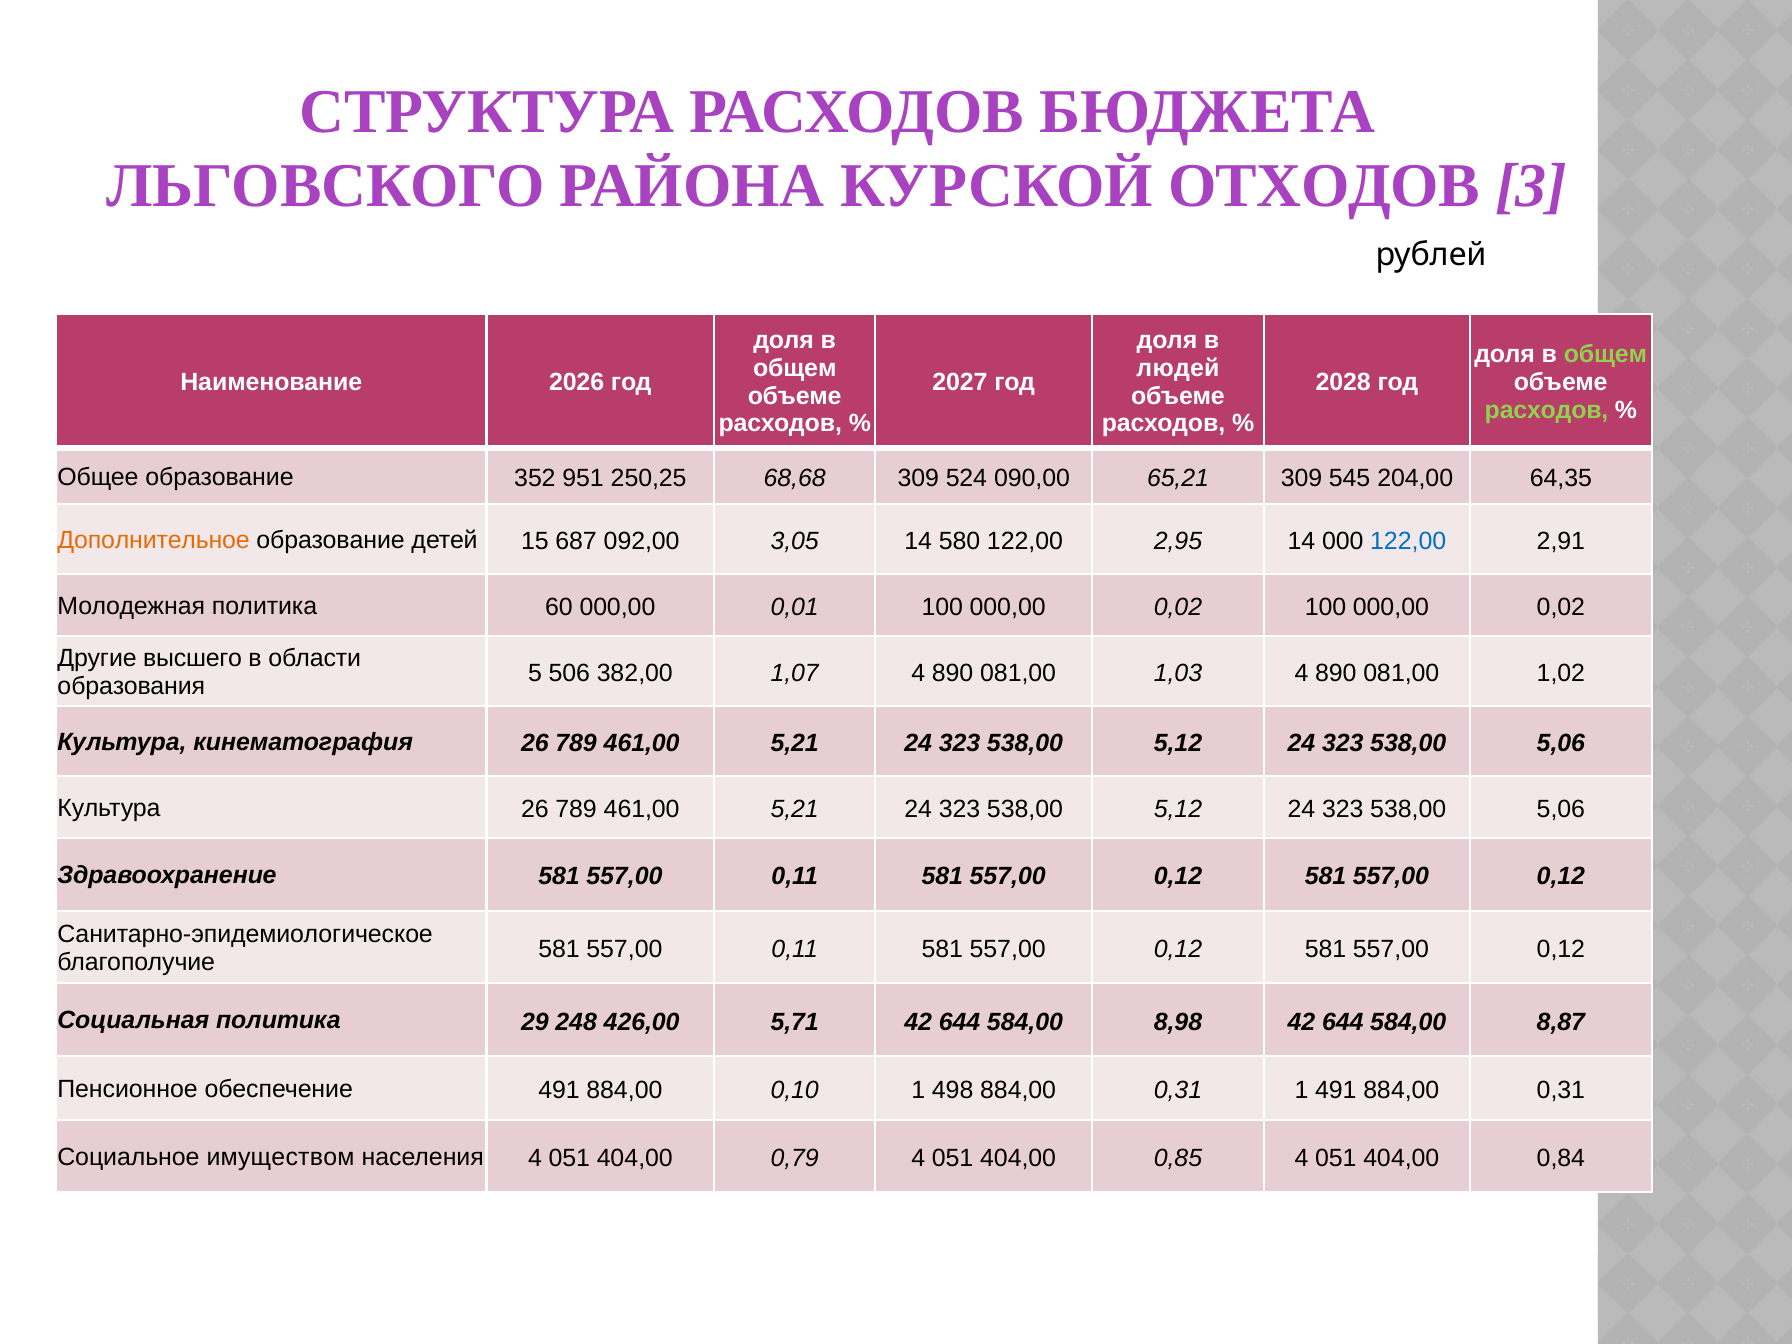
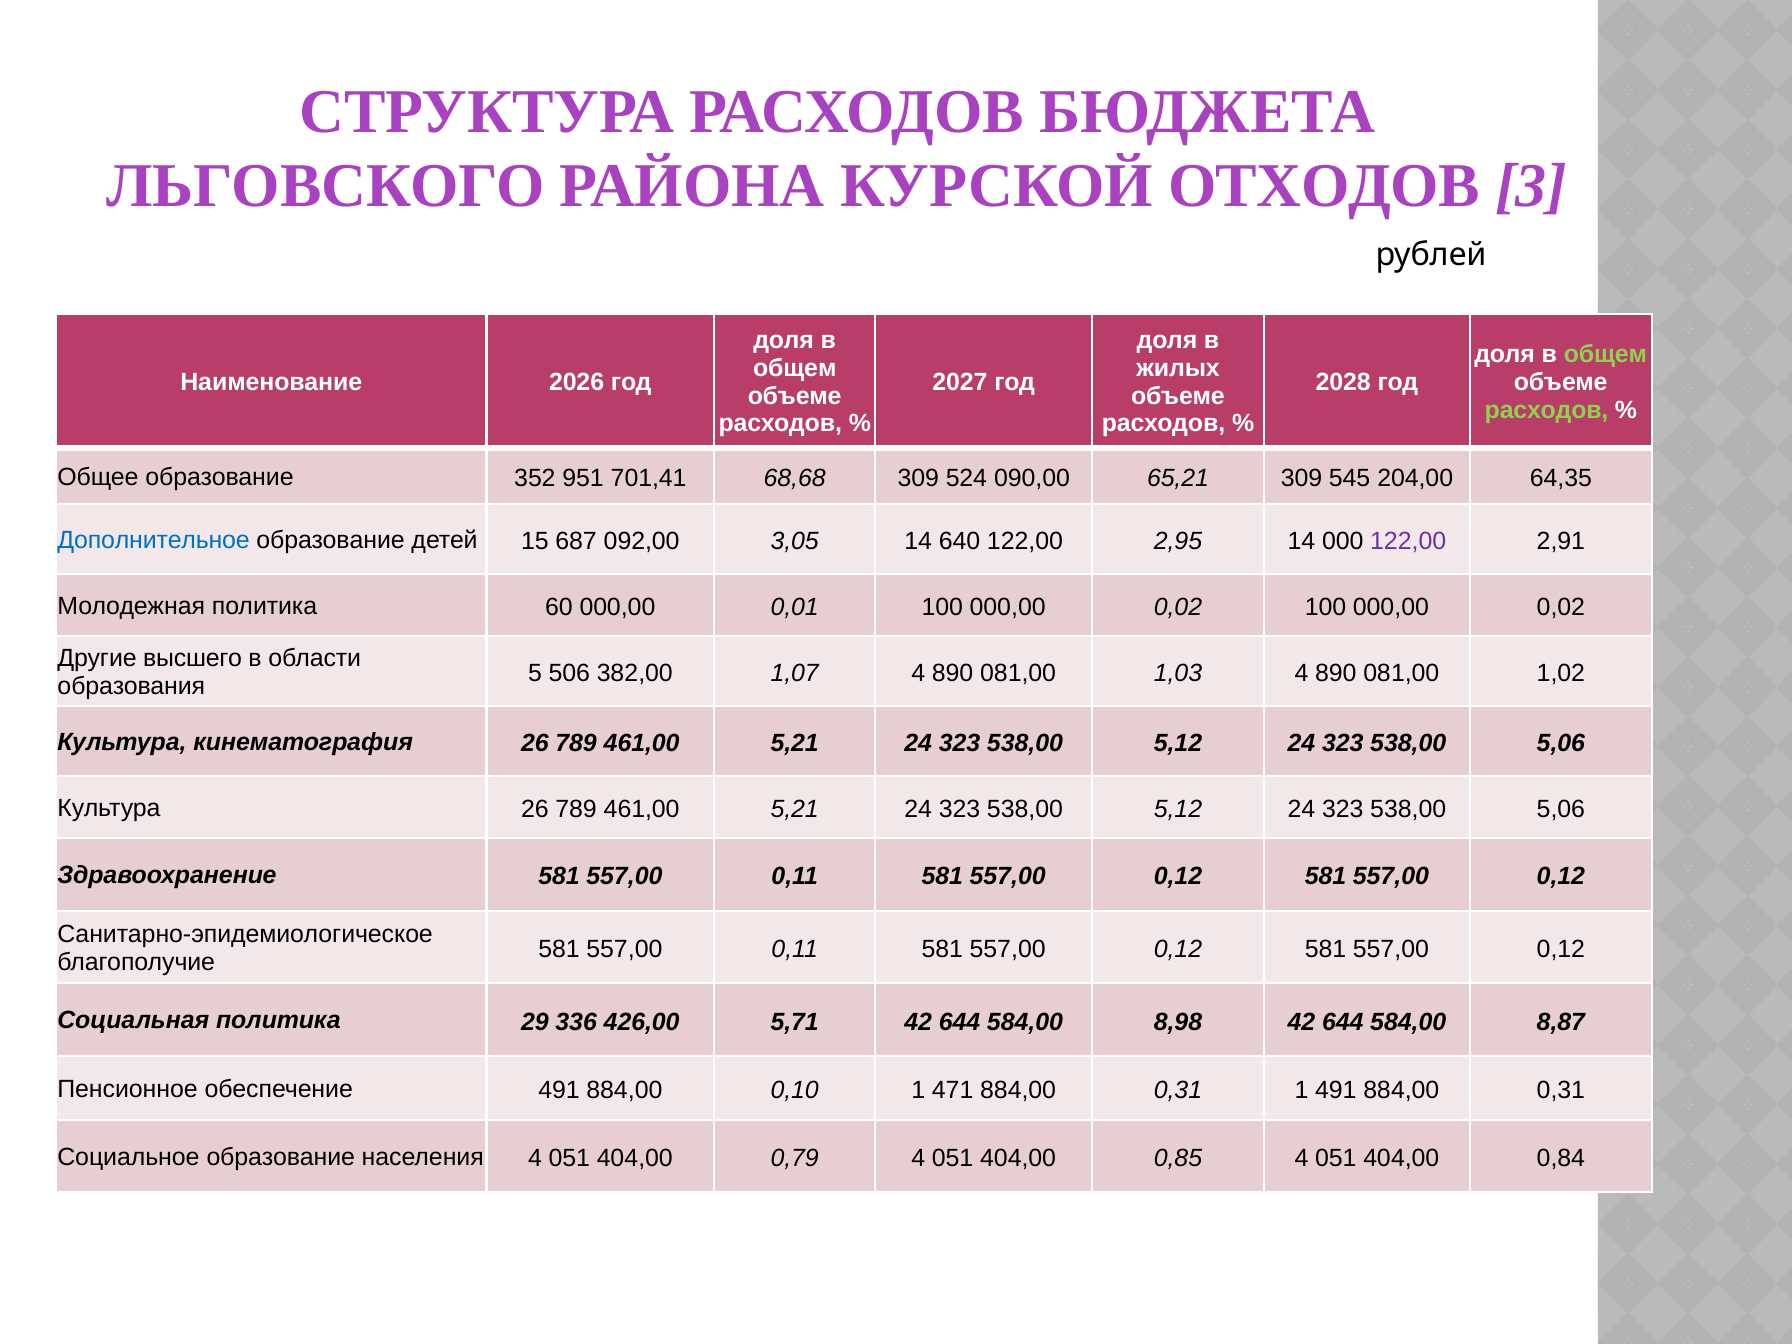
людей: людей -> жилых
250,25: 250,25 -> 701,41
Дополнительное colour: orange -> blue
580: 580 -> 640
122,00 at (1408, 541) colour: blue -> purple
248: 248 -> 336
498: 498 -> 471
Социальное имуществом: имуществом -> образование
